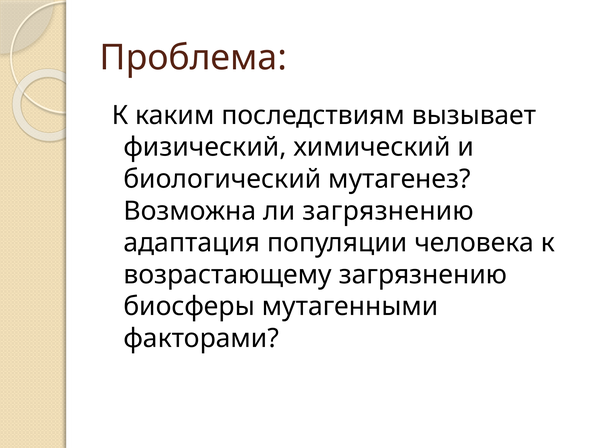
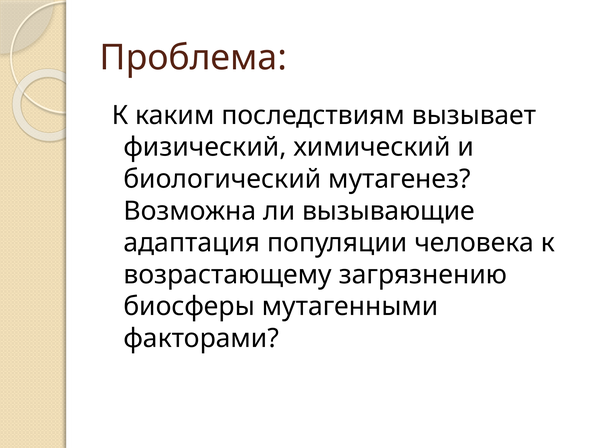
ли загрязнению: загрязнению -> вызывающие
